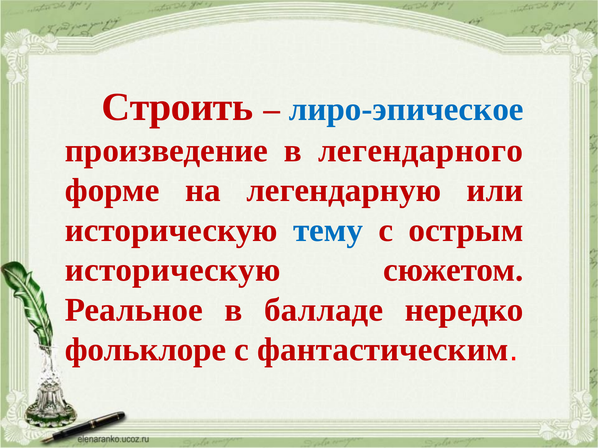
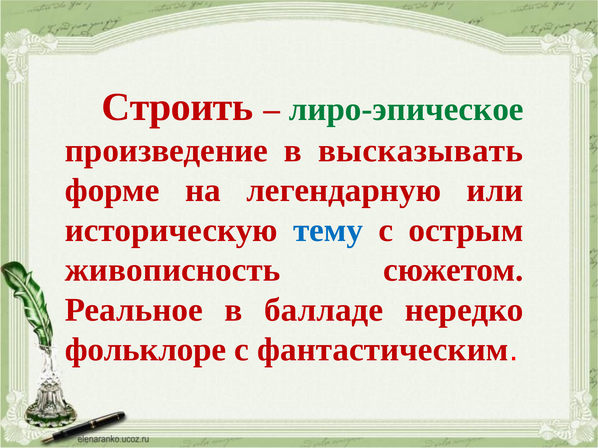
лиро-эпическое colour: blue -> green
легендарного: легендарного -> высказывать
историческую at (173, 270): историческую -> живописность
